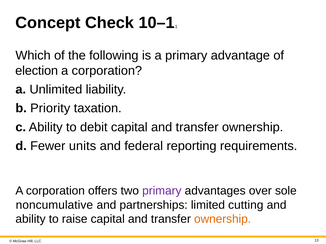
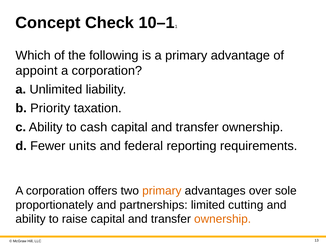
election: election -> appoint
debit: debit -> cash
primary at (162, 191) colour: purple -> orange
noncumulative: noncumulative -> proportionately
